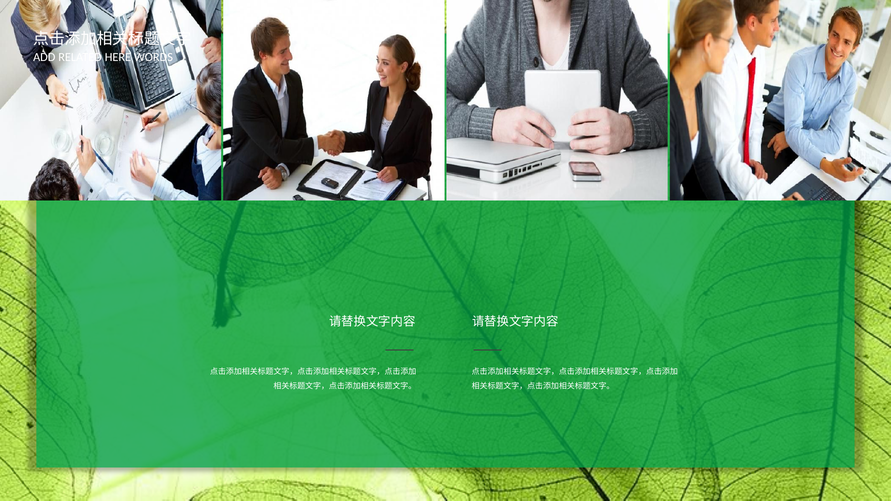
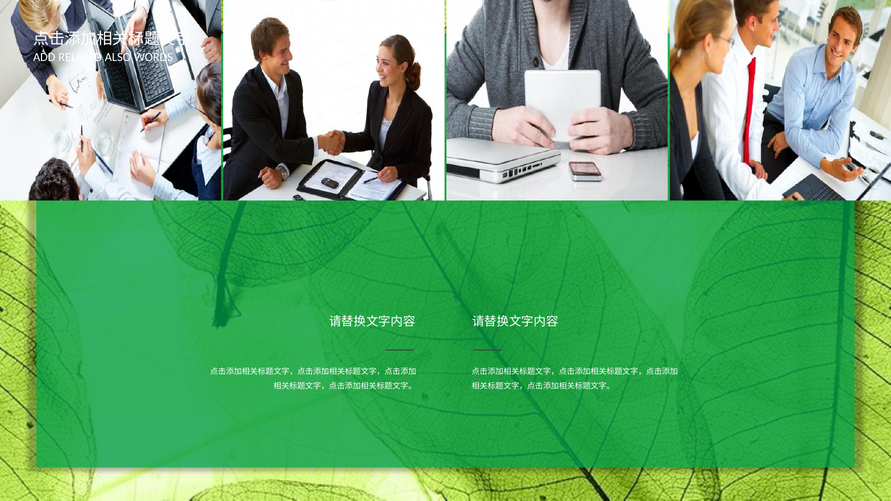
HERE: HERE -> ALSO
